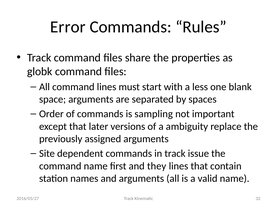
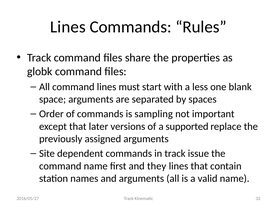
Error at (68, 27): Error -> Lines
ambiguity: ambiguity -> supported
